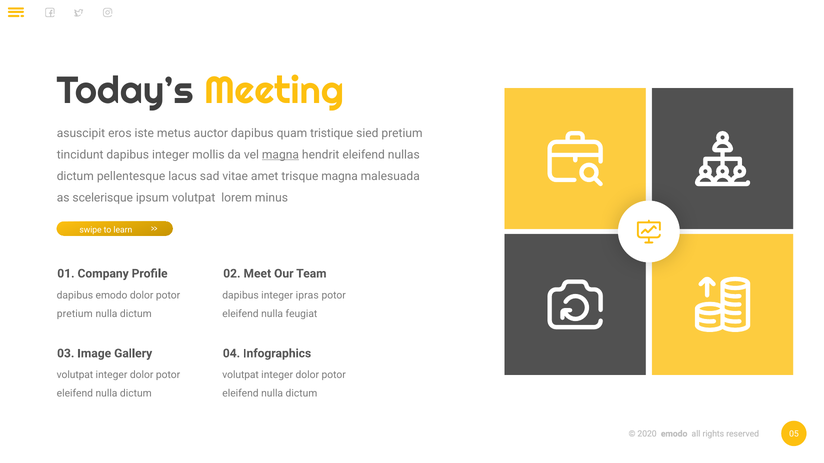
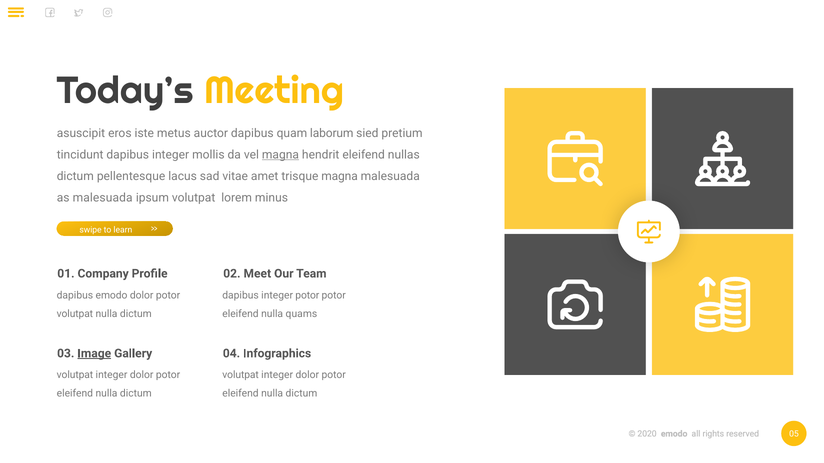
tristique: tristique -> laborum
as scelerisque: scelerisque -> malesuada
integer ipras: ipras -> potor
pretium at (75, 314): pretium -> volutpat
feugiat: feugiat -> quams
Image underline: none -> present
